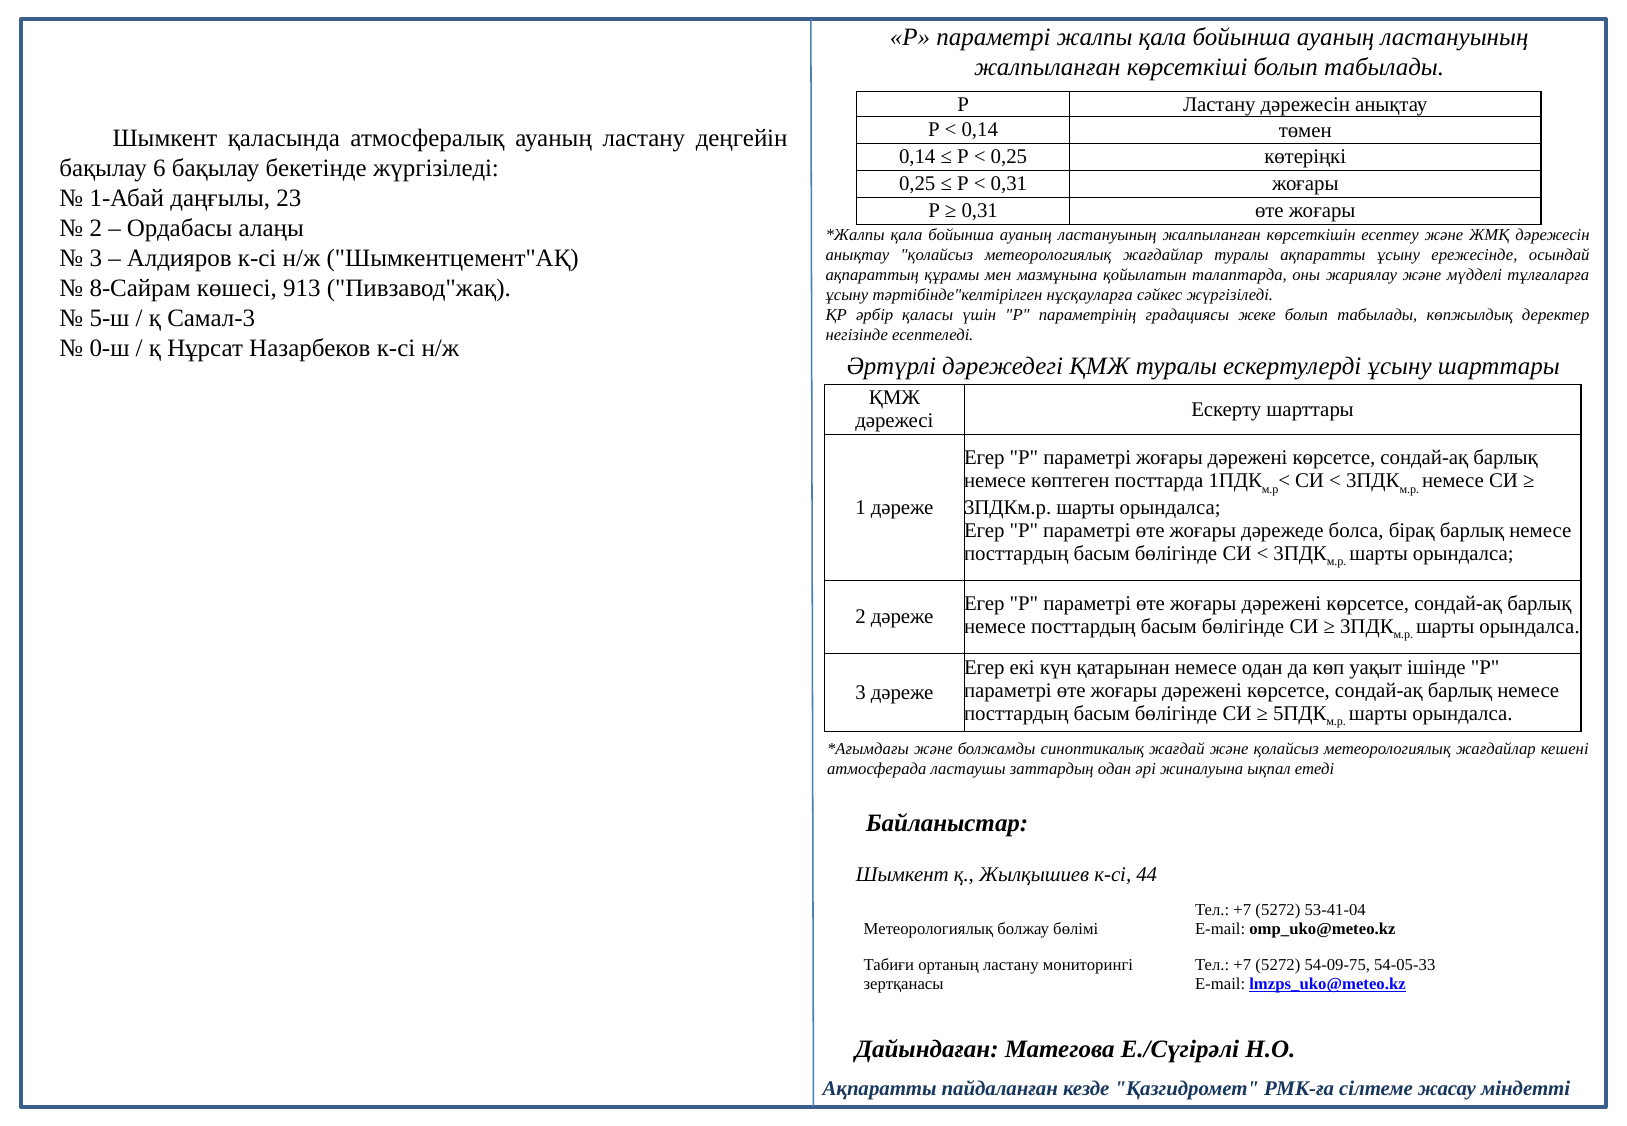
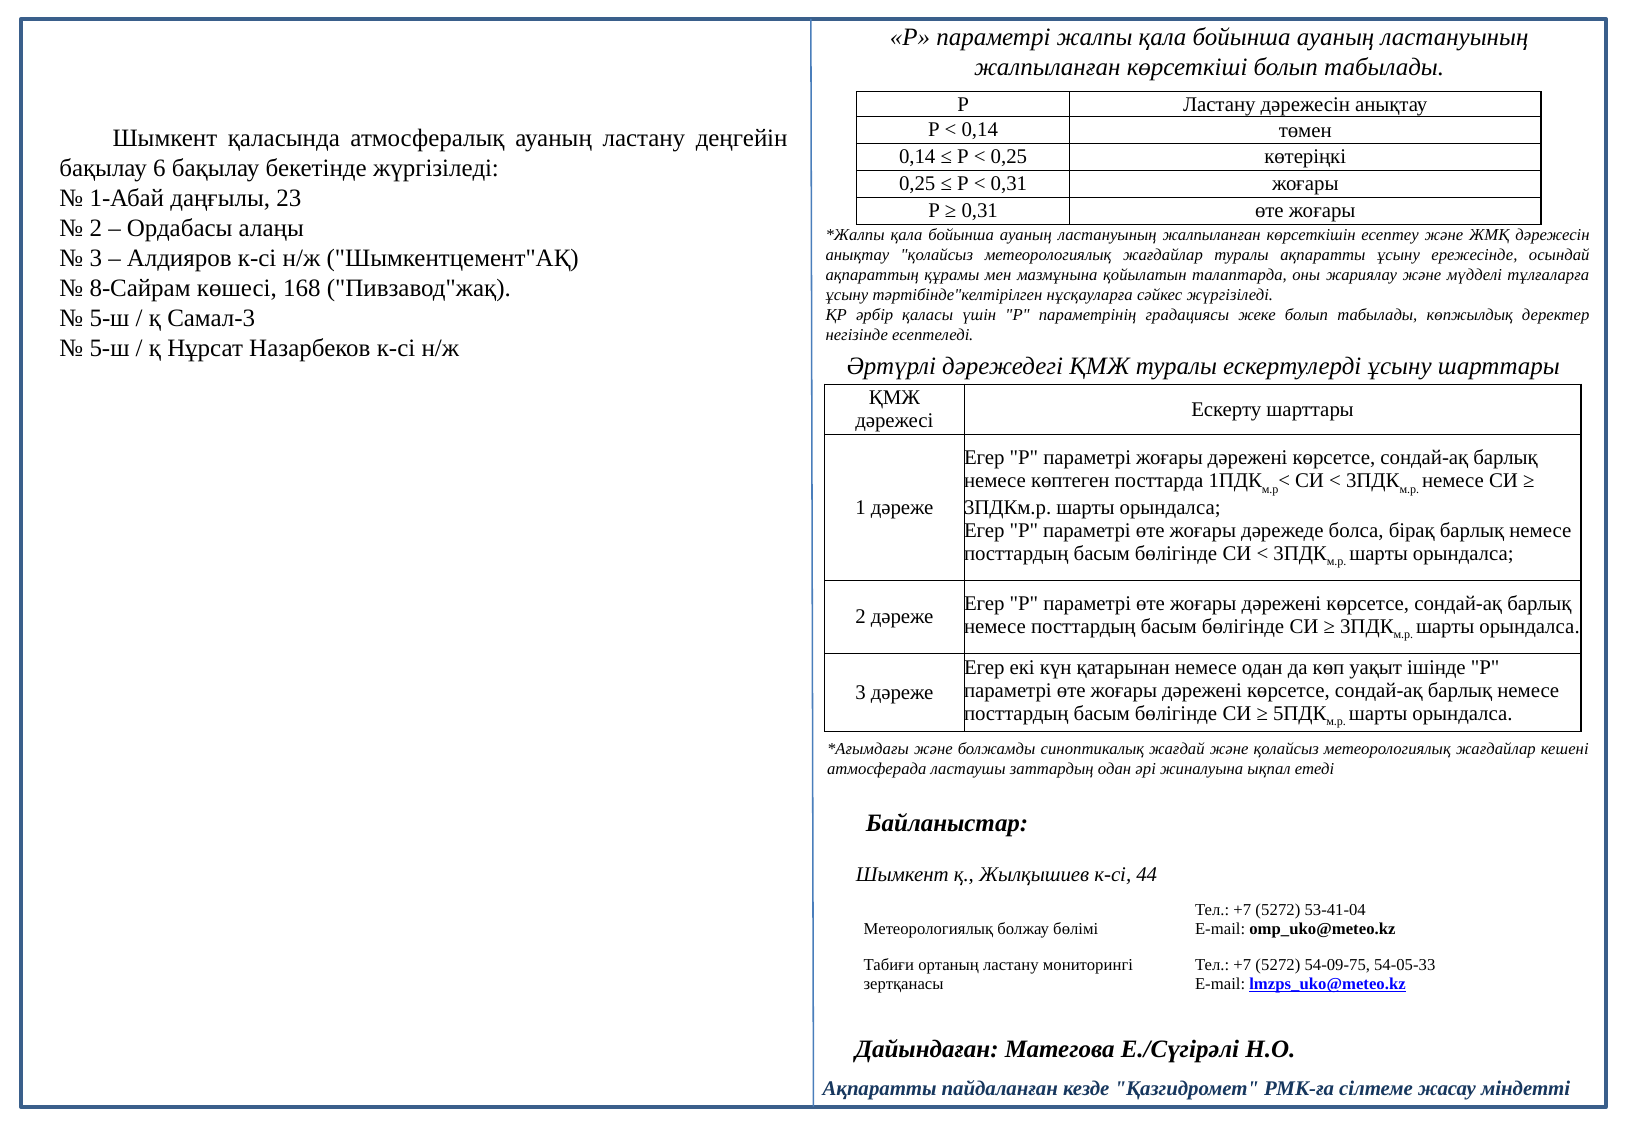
913: 913 -> 168
0-ш at (110, 348): 0-ш -> 5-ш
